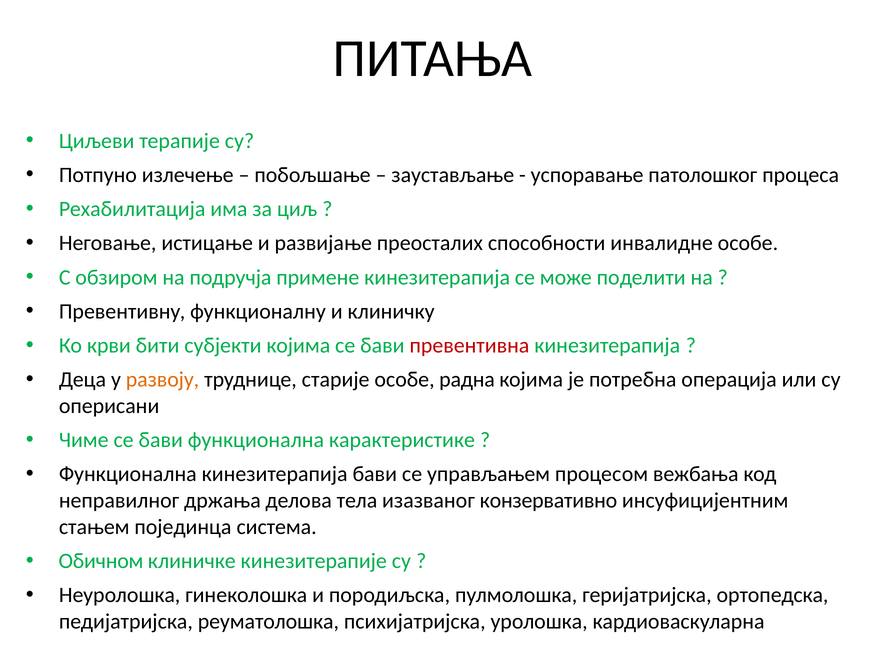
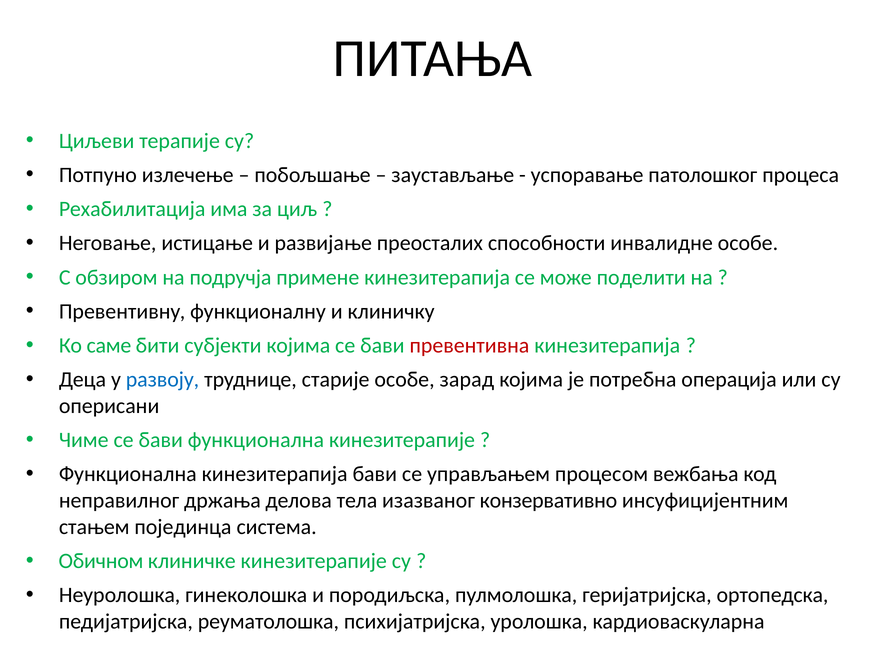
крви: крви -> саме
развоју colour: orange -> blue
радна: радна -> зарад
функционална карактеристике: карактеристике -> кинезитерапије
